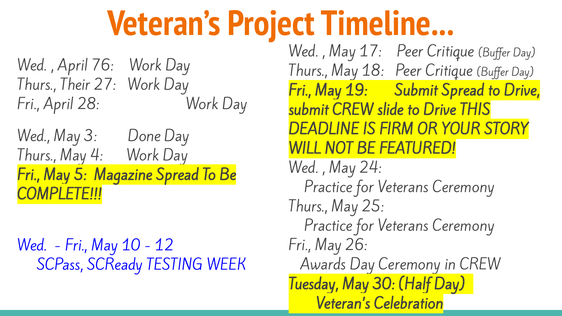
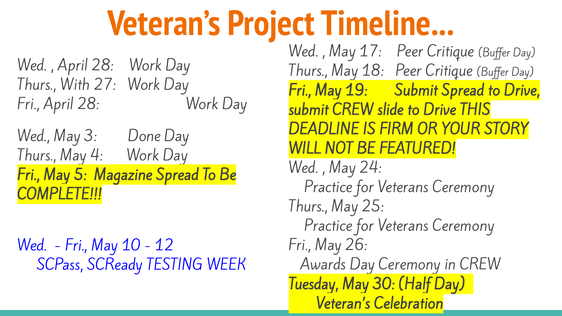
76 at (102, 66): 76 -> 28
Their: Their -> With
